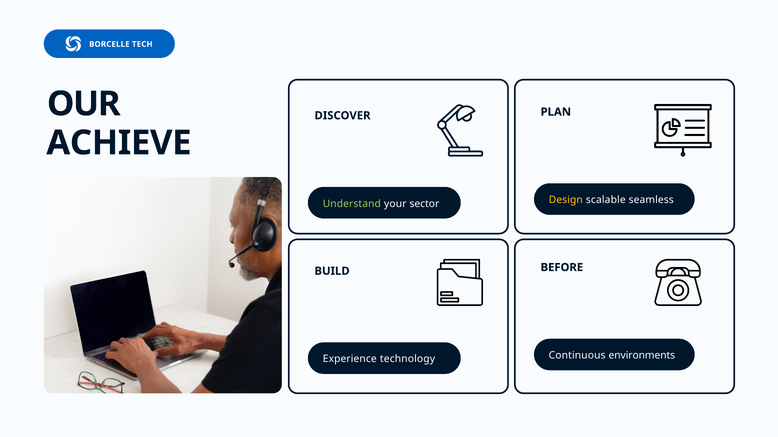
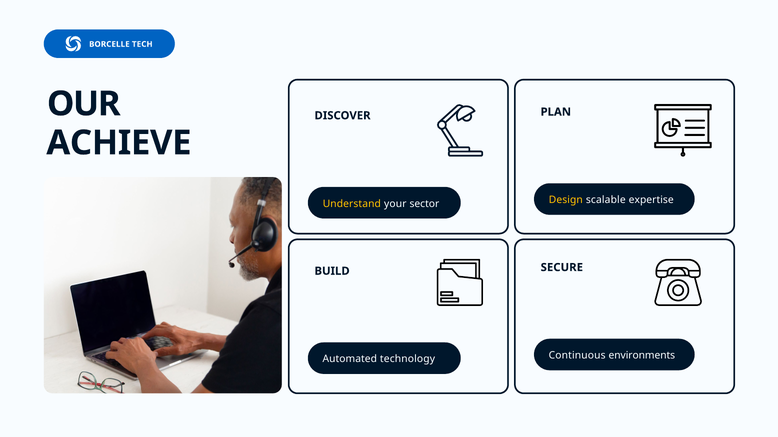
seamless: seamless -> expertise
Understand colour: light green -> yellow
BEFORE: BEFORE -> SECURE
Experience: Experience -> Automated
